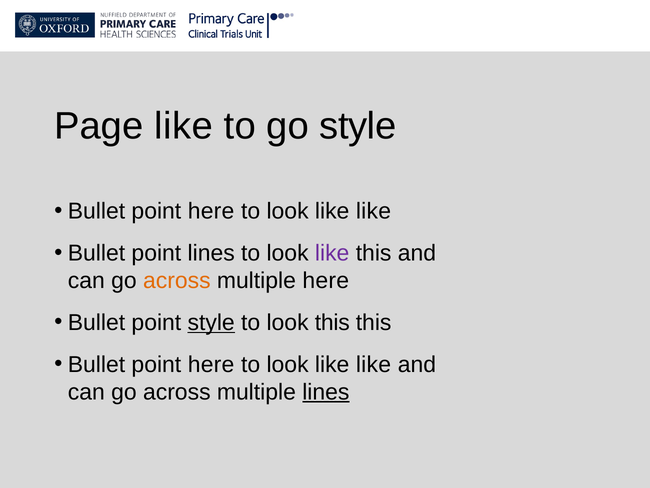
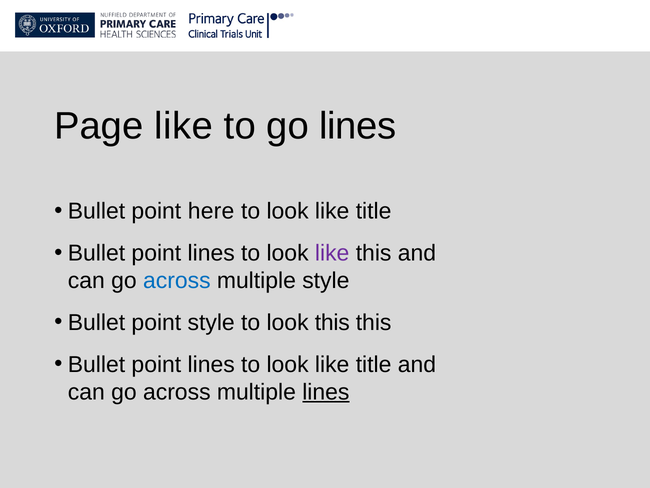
go style: style -> lines
like at (373, 211): like -> title
across at (177, 281) colour: orange -> blue
multiple here: here -> style
style at (211, 322) underline: present -> none
here at (211, 364): here -> lines
like at (373, 364): like -> title
